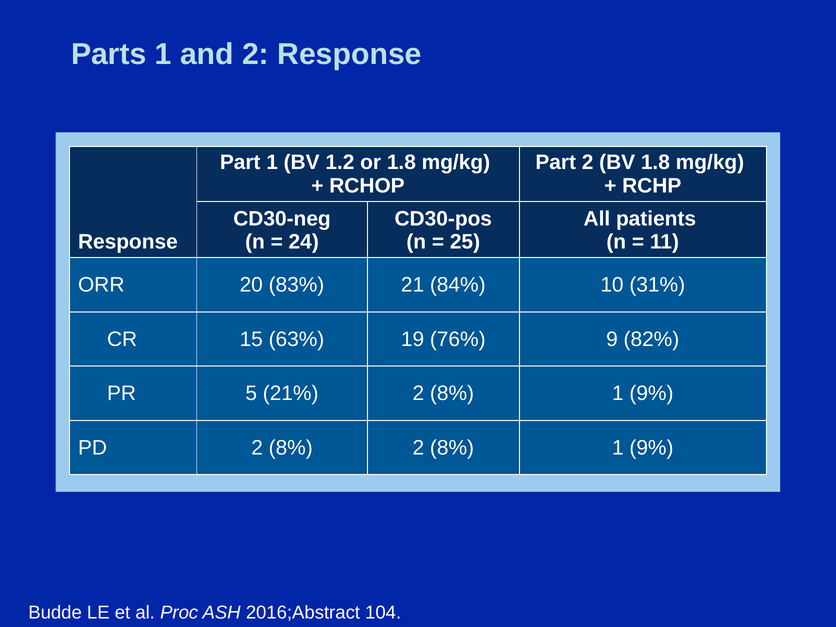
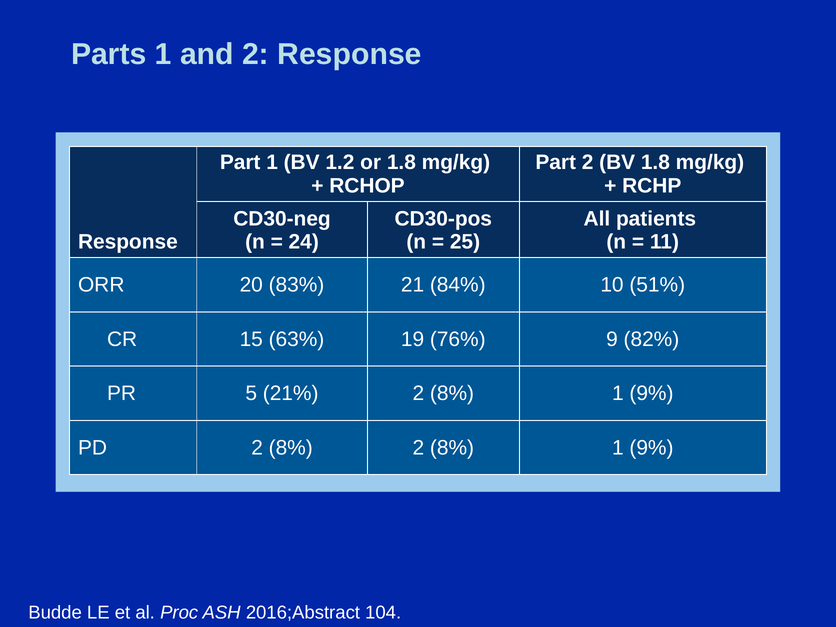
31%: 31% -> 51%
